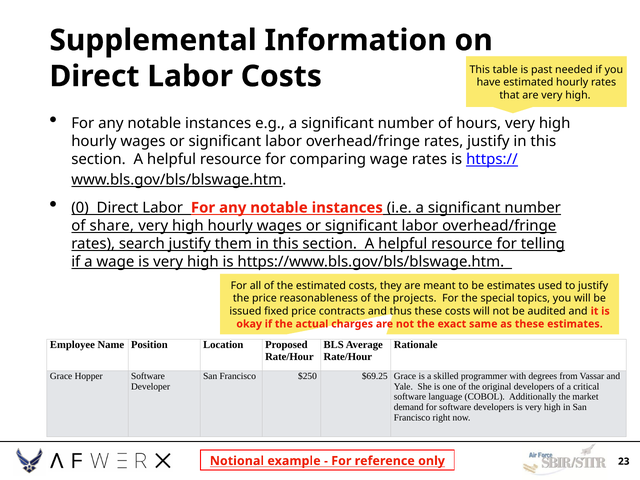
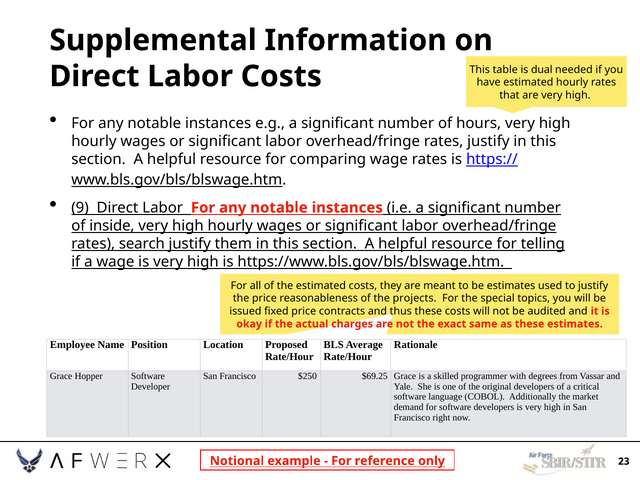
past: past -> dual
0: 0 -> 9
share: share -> inside
